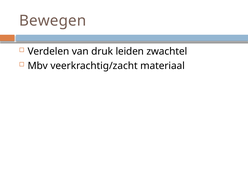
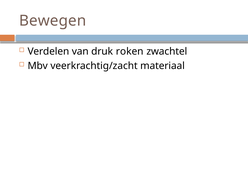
leiden: leiden -> roken
